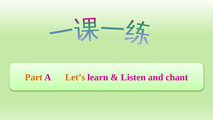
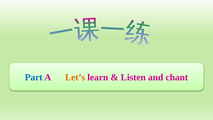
Part colour: orange -> blue
